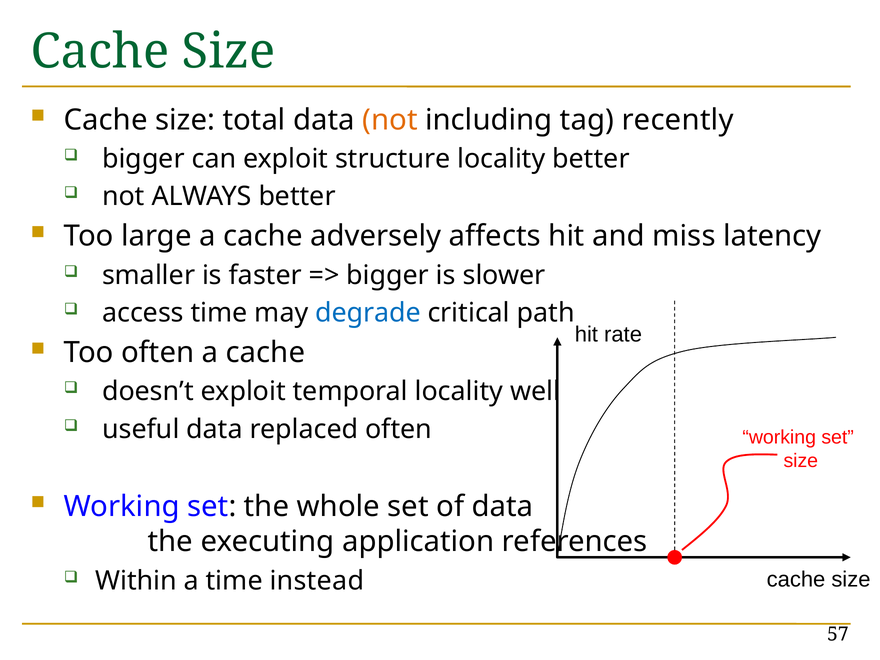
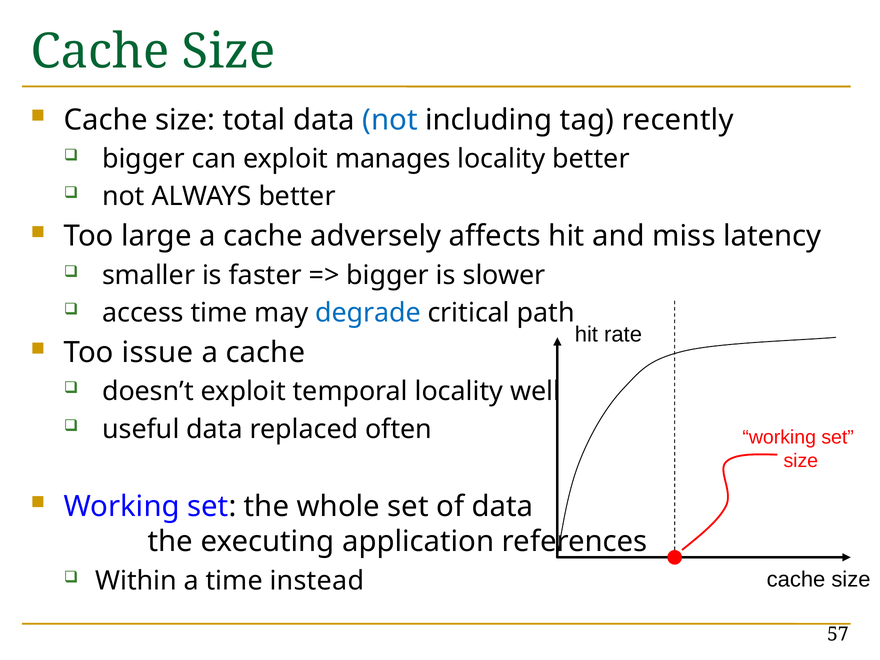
not at (390, 120) colour: orange -> blue
structure: structure -> manages
Too often: often -> issue
